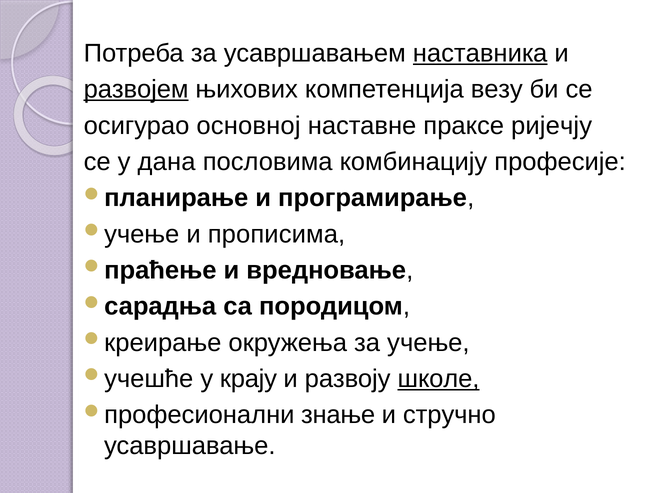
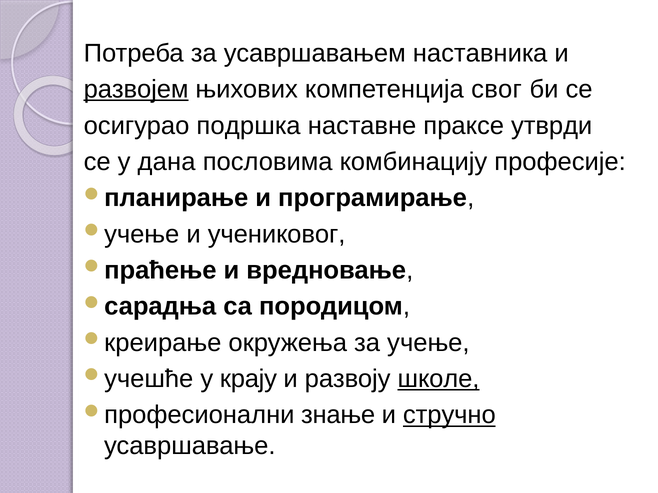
наставника underline: present -> none
везу: везу -> свог
основној: основној -> подршка
ријечју: ријечју -> утврди
прописима: прописима -> учениковог
стручно underline: none -> present
